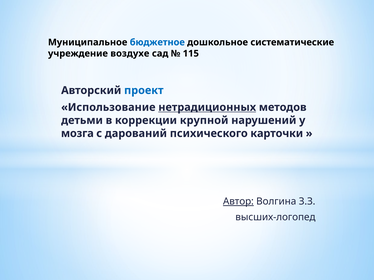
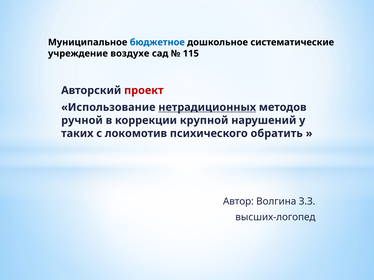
проект colour: blue -> red
детьми: детьми -> ручной
мозга: мозга -> таких
дарований: дарований -> локомотив
карточки: карточки -> обратить
Автор underline: present -> none
